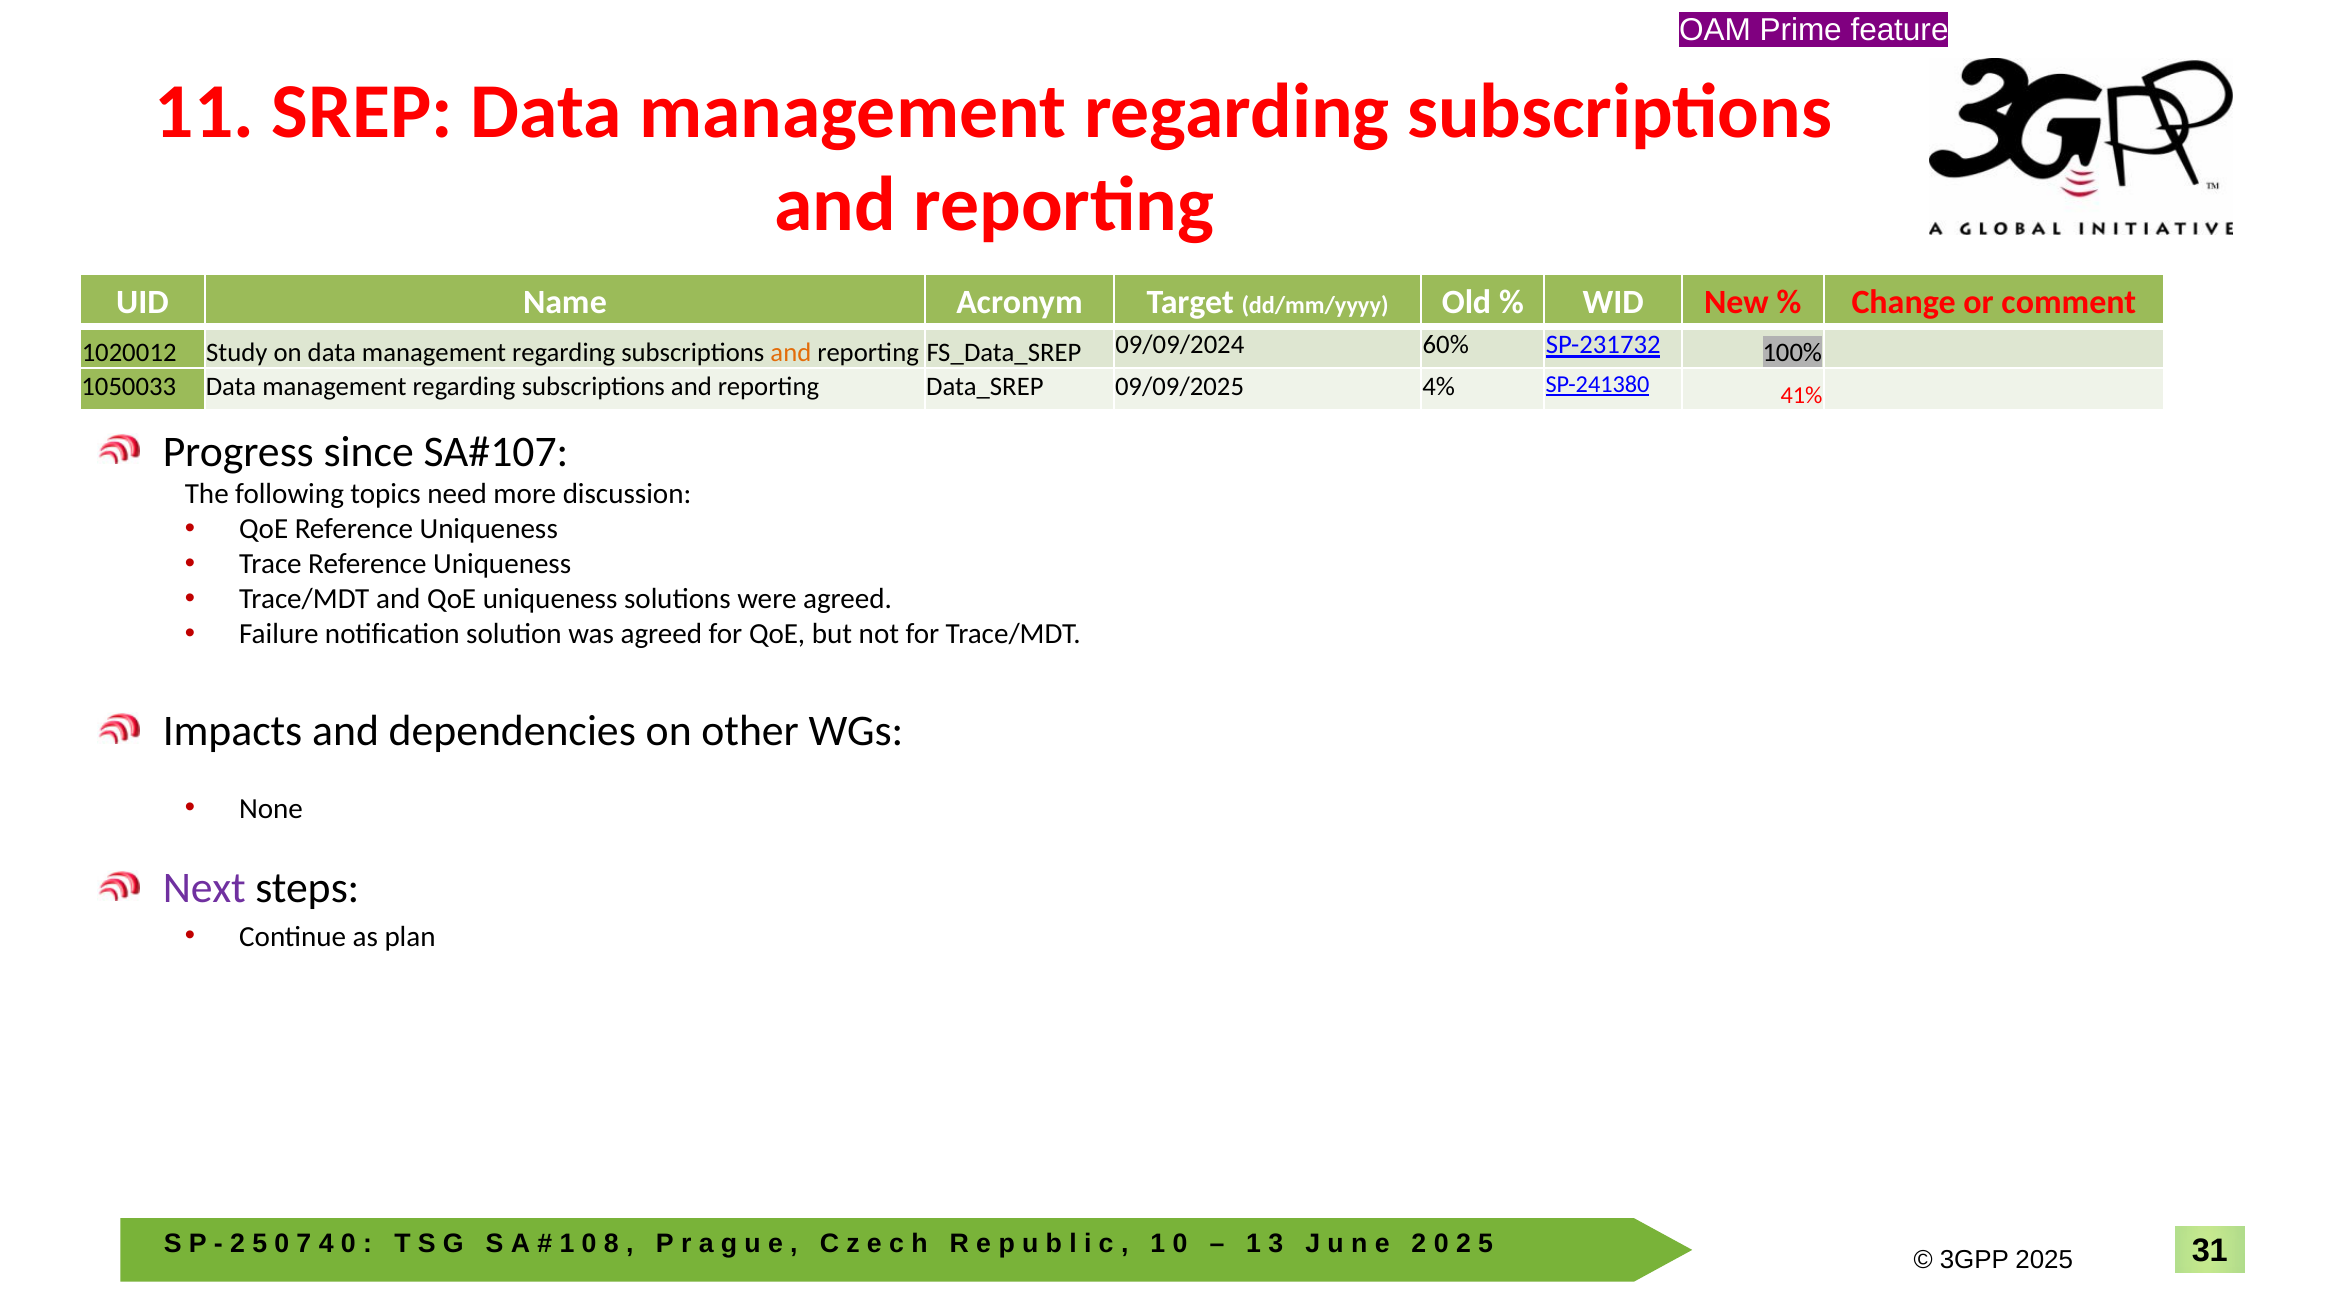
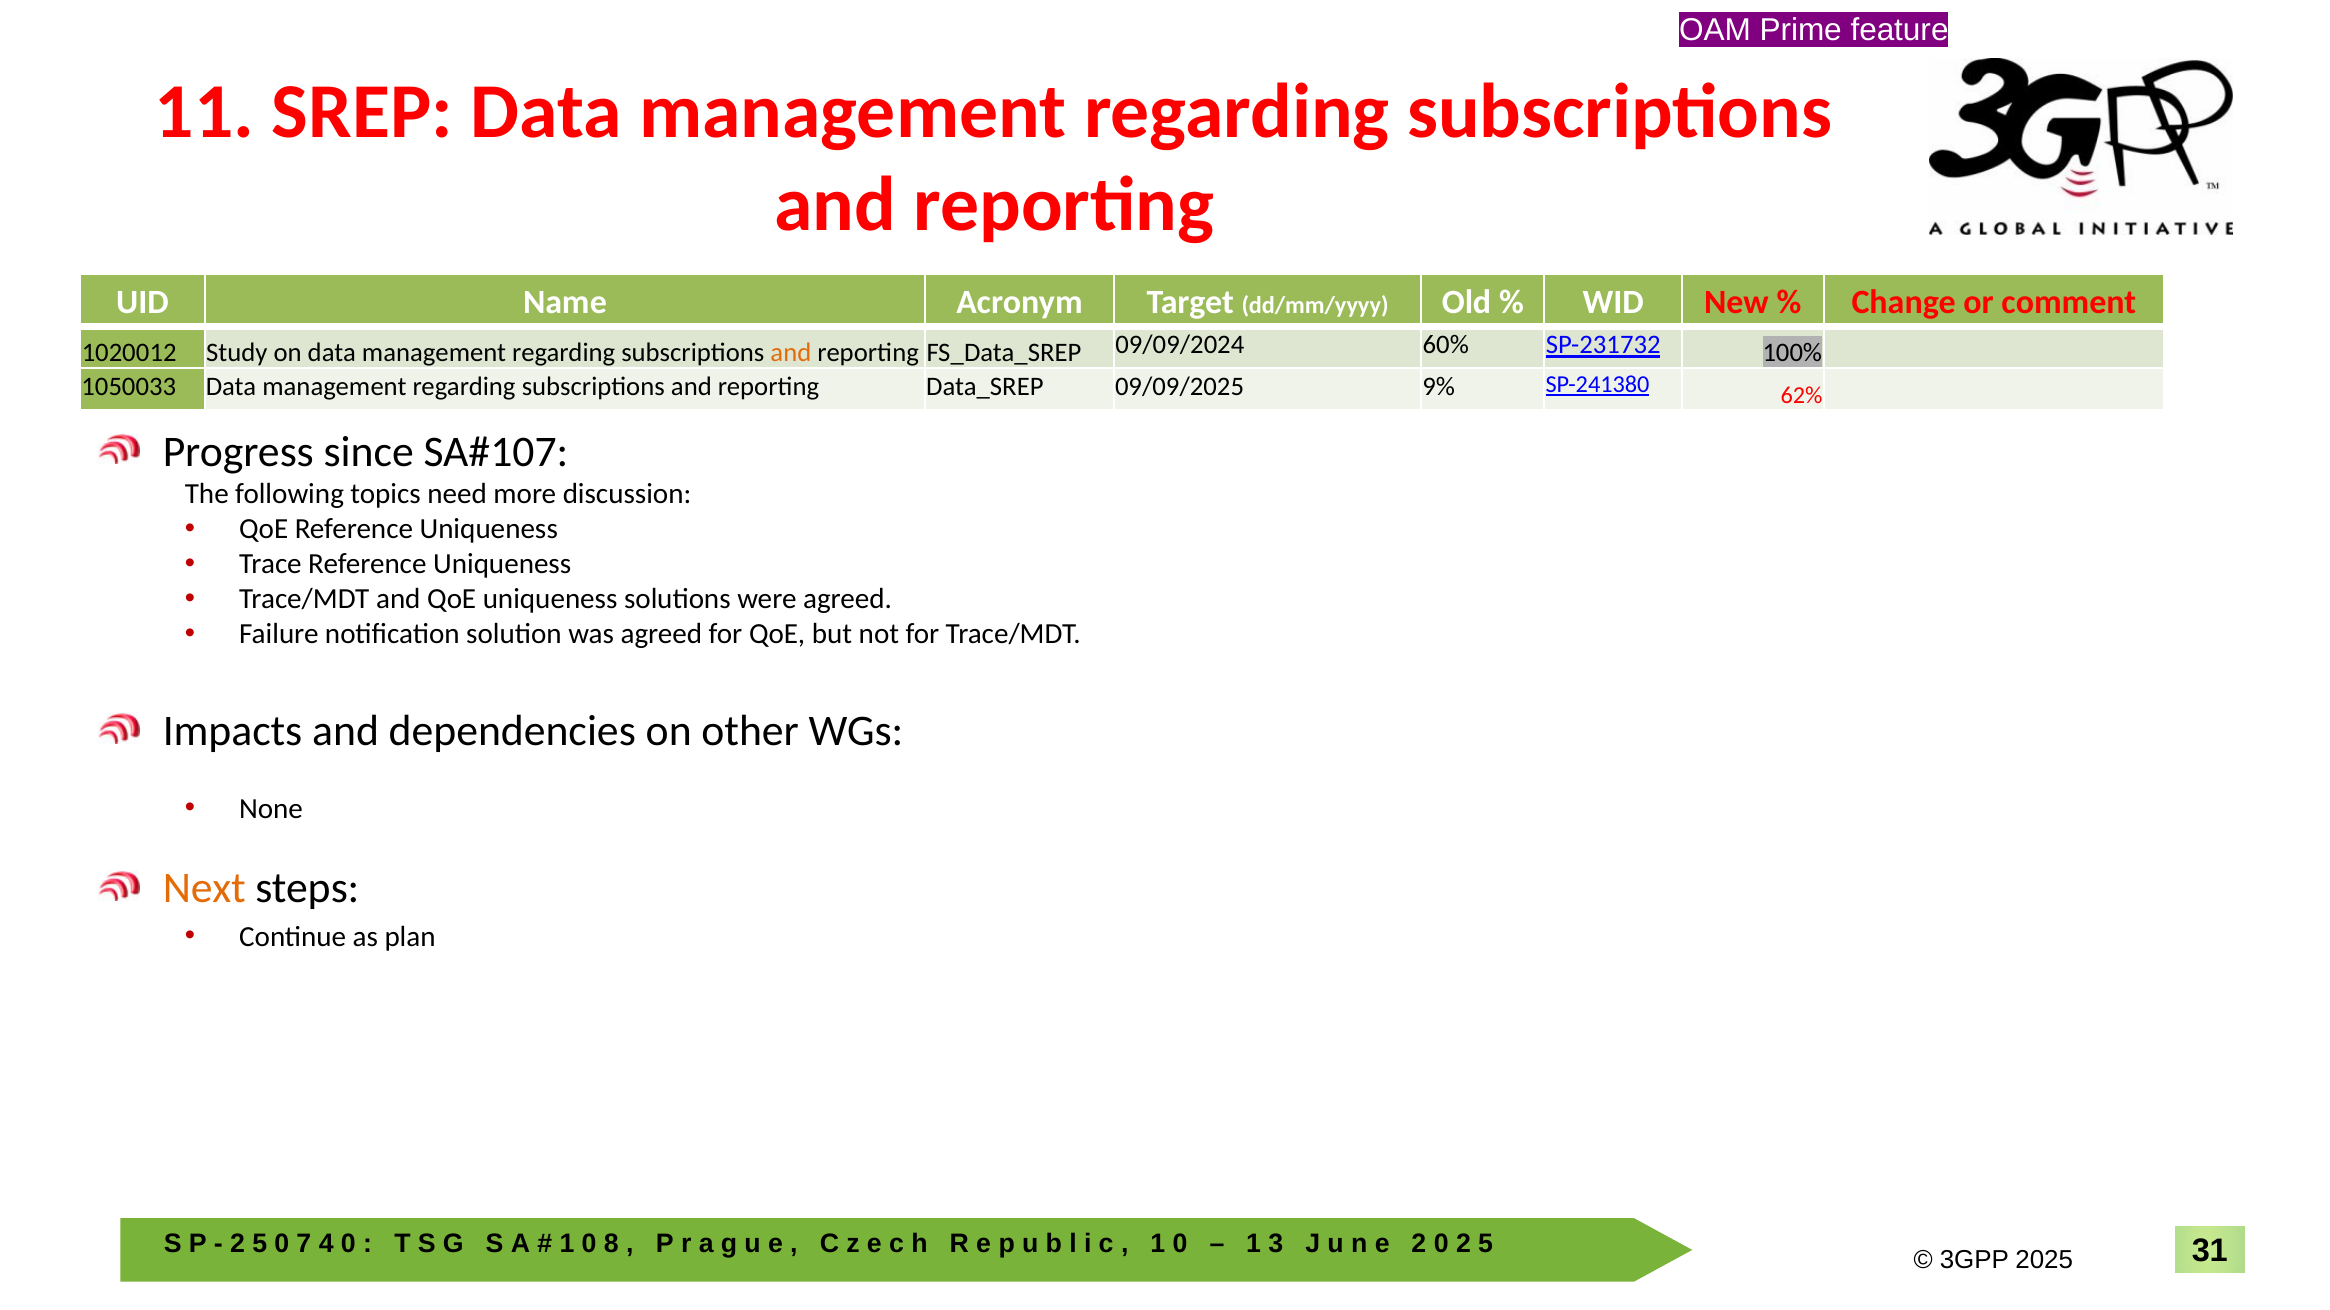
4%: 4% -> 9%
41%: 41% -> 62%
Next colour: purple -> orange
